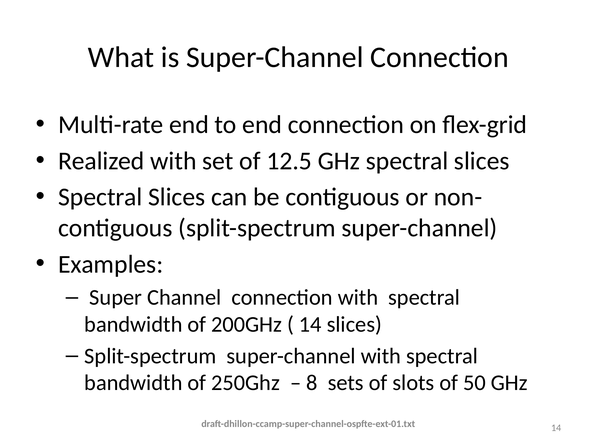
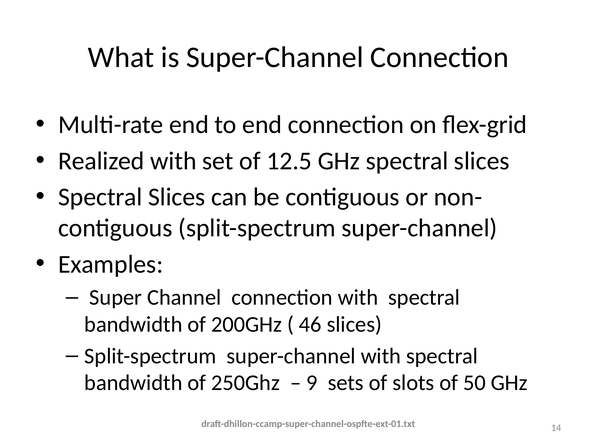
14 at (310, 324): 14 -> 46
8: 8 -> 9
